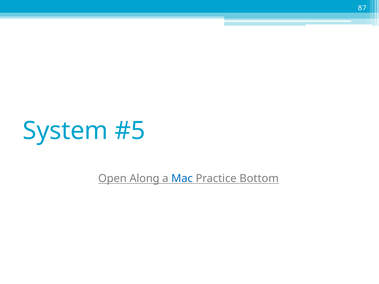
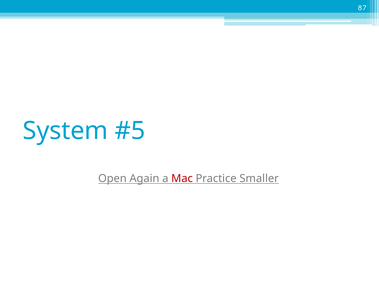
Along: Along -> Again
Mac colour: blue -> red
Bottom: Bottom -> Smaller
